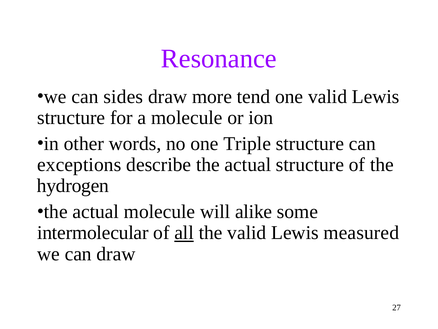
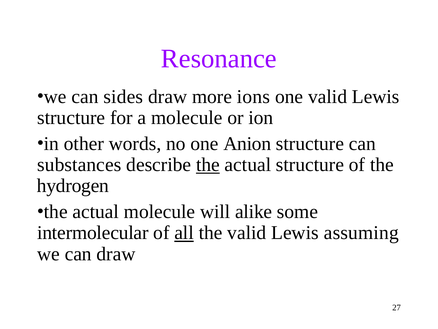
tend: tend -> ions
Triple: Triple -> Anion
exceptions: exceptions -> substances
the at (208, 165) underline: none -> present
measured: measured -> assuming
